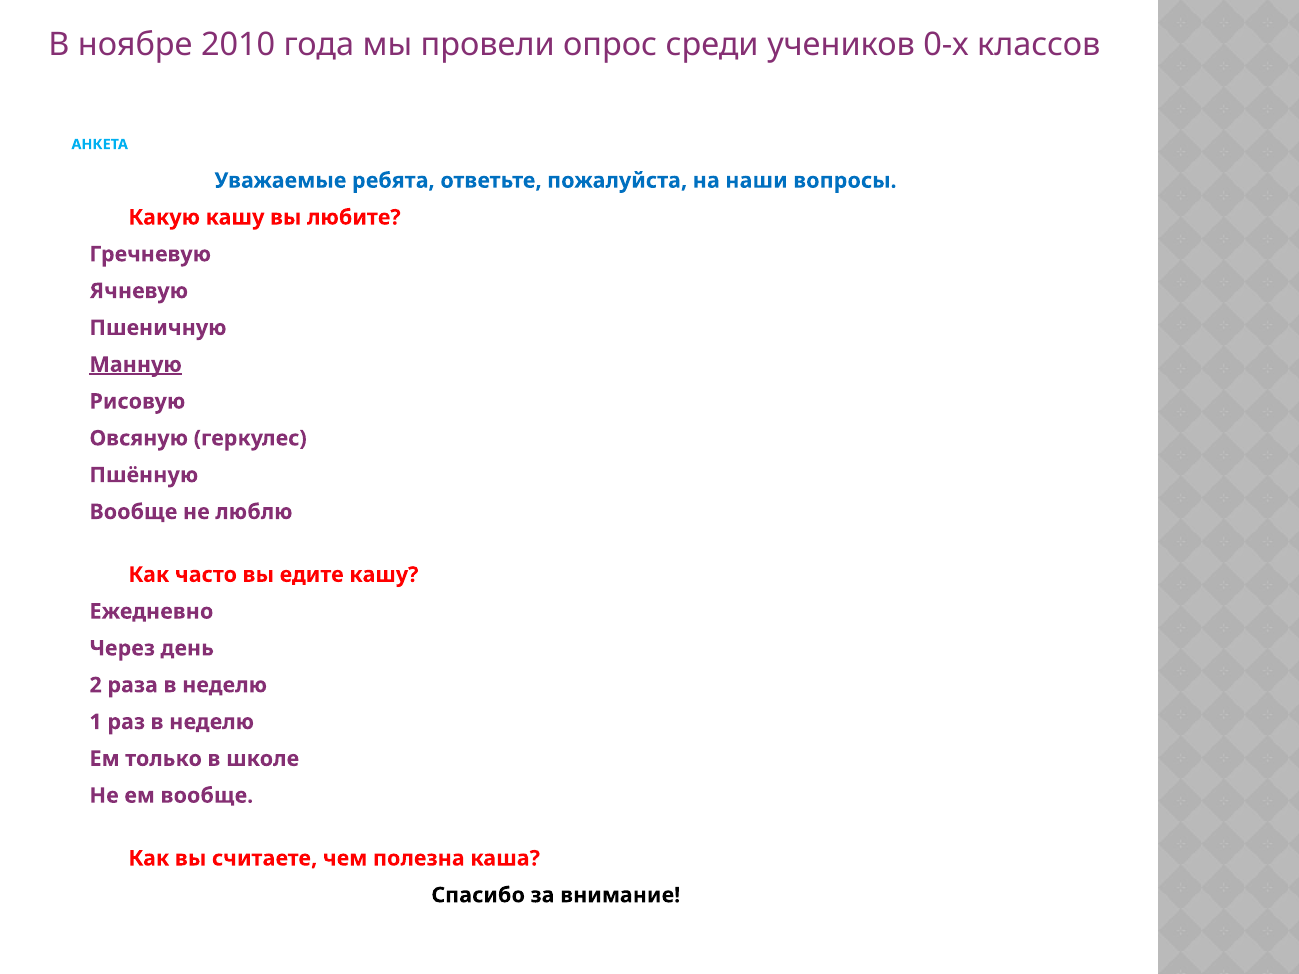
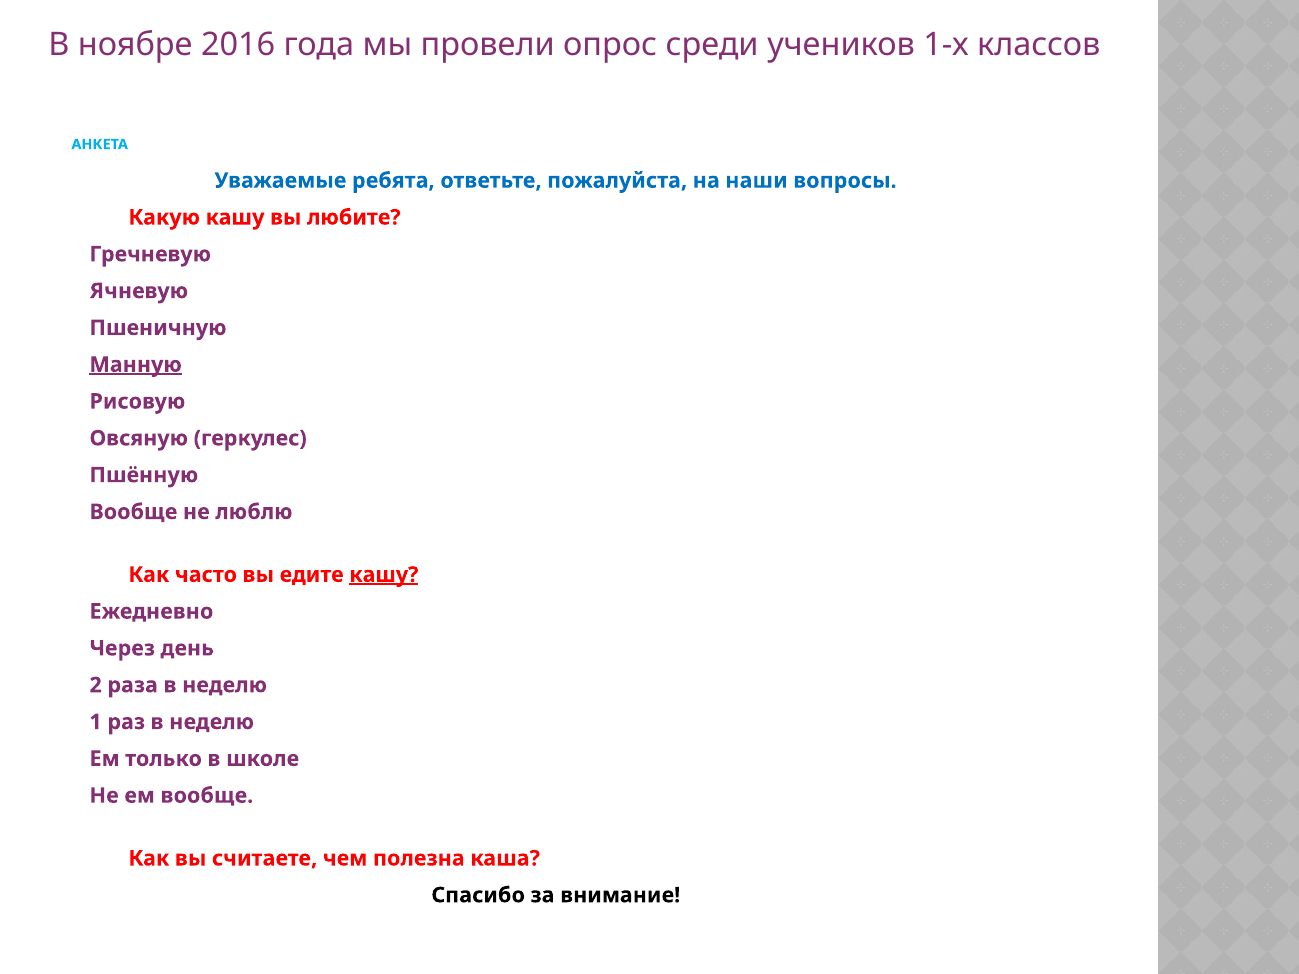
2010: 2010 -> 2016
0-х: 0-х -> 1-х
кашу at (384, 575) underline: none -> present
